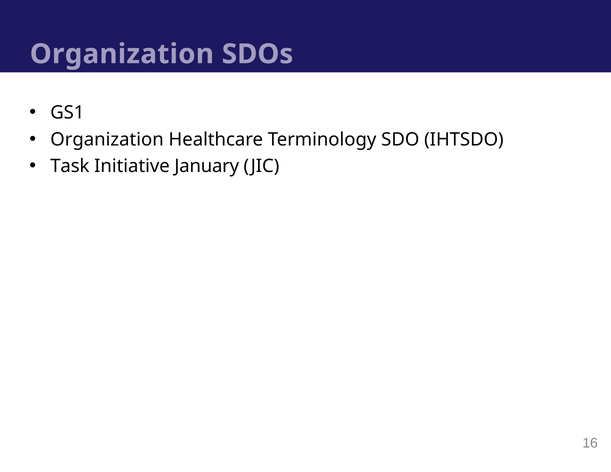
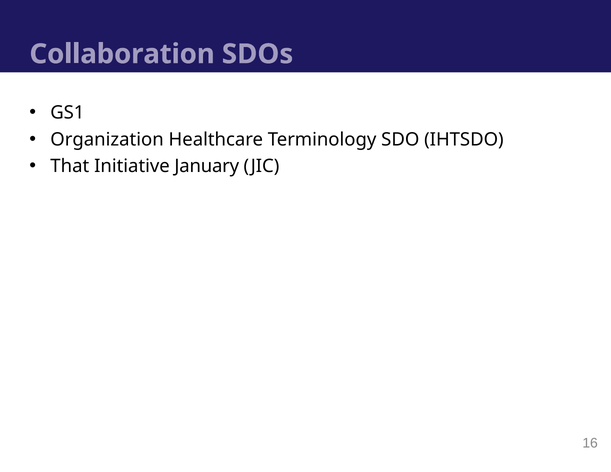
Organization at (122, 54): Organization -> Collaboration
Task: Task -> That
